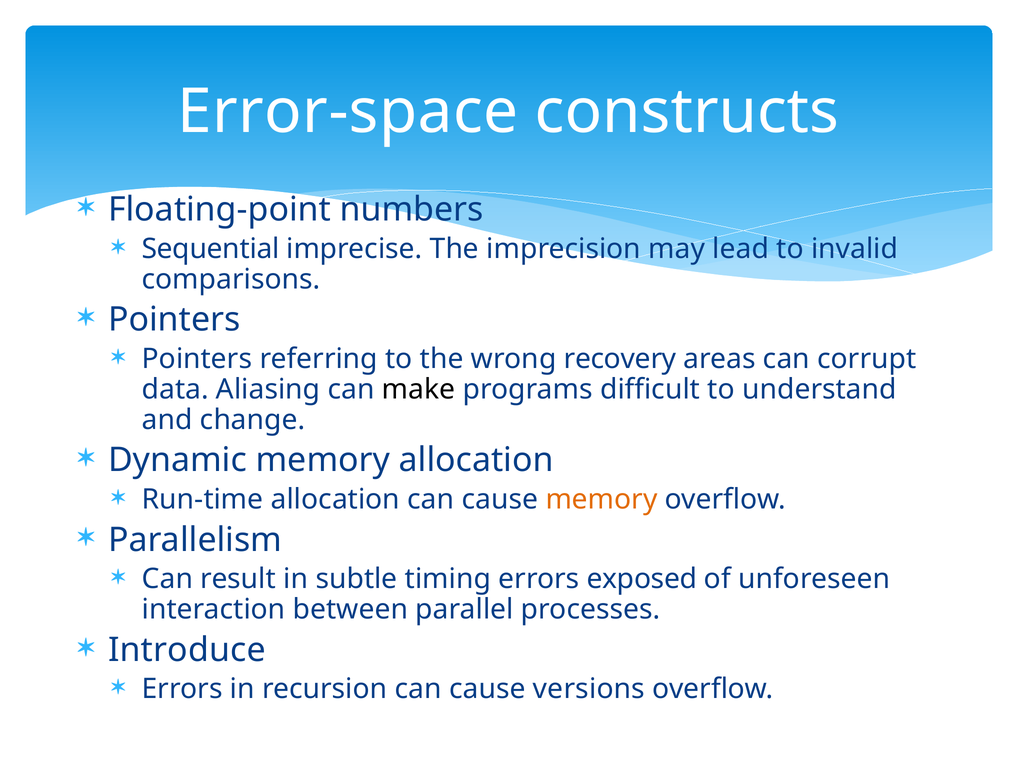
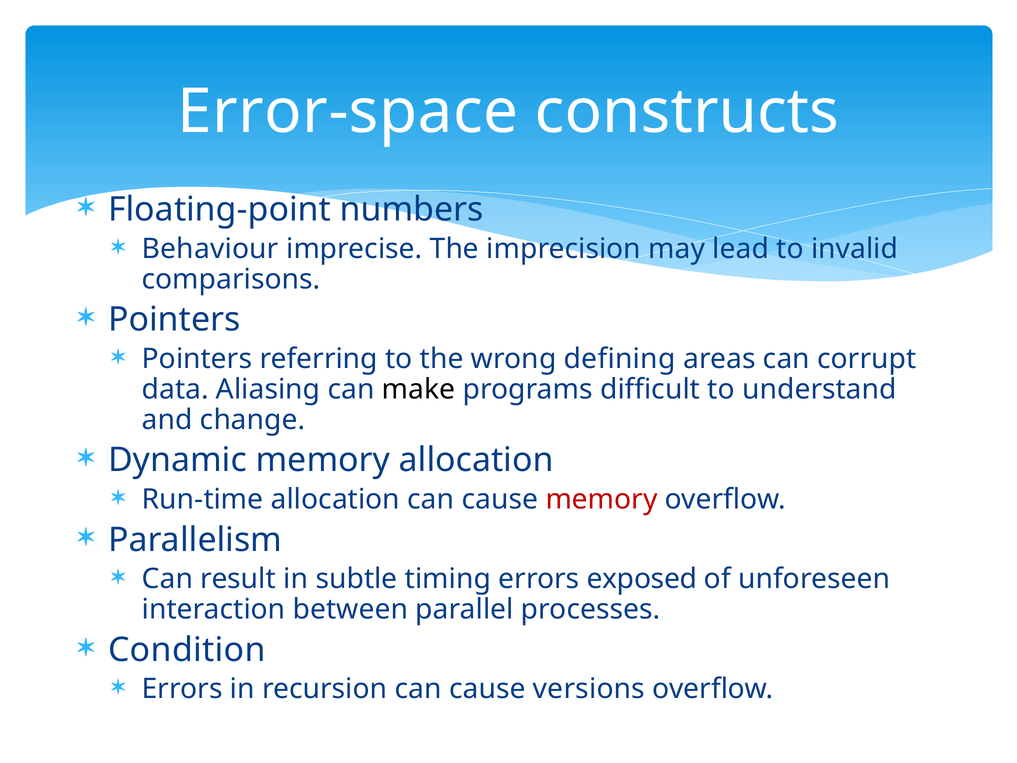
Sequential: Sequential -> Behaviour
recovery: recovery -> defining
memory at (602, 499) colour: orange -> red
Introduce: Introduce -> Condition
